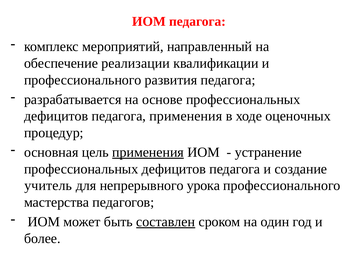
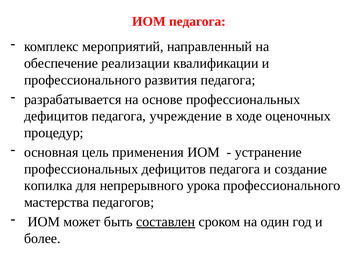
педагога применения: применения -> учреждение
применения at (148, 153) underline: present -> none
учитель: учитель -> копилка
